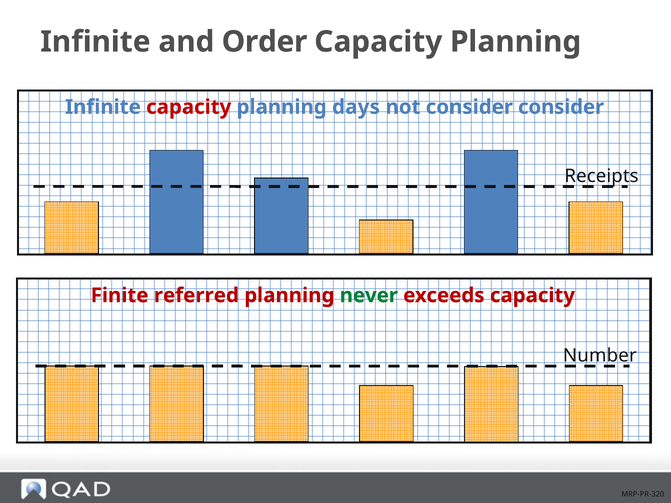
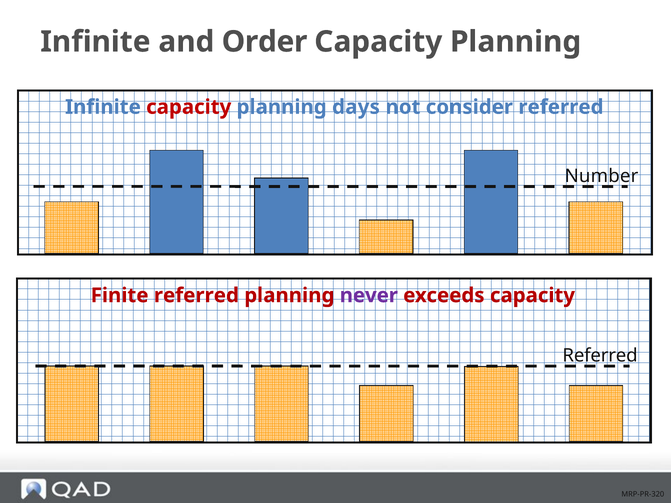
consider consider: consider -> referred
Receipts: Receipts -> Number
never colour: green -> purple
Number at (600, 356): Number -> Referred
